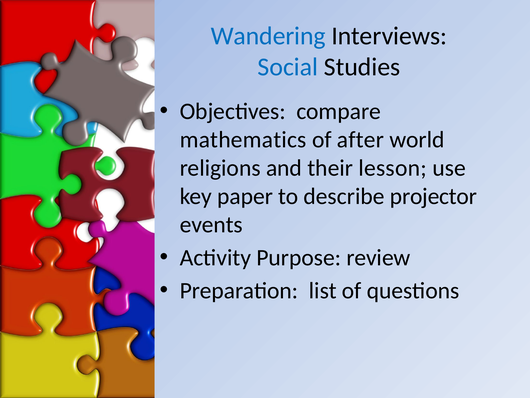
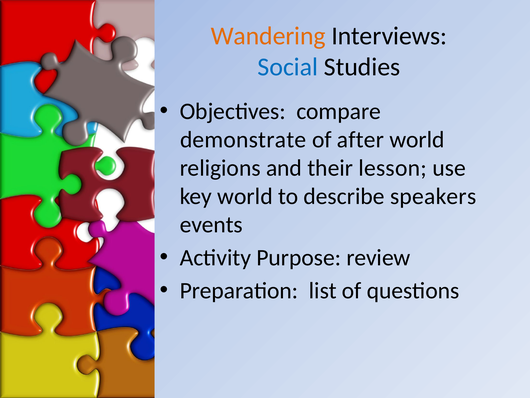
Wandering colour: blue -> orange
mathematics: mathematics -> demonstrate
key paper: paper -> world
projector: projector -> speakers
